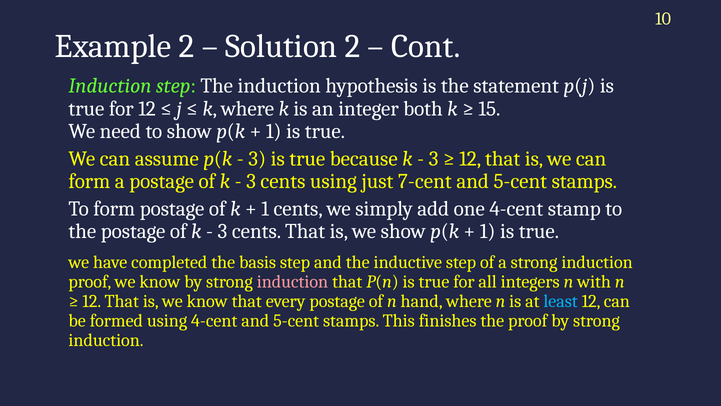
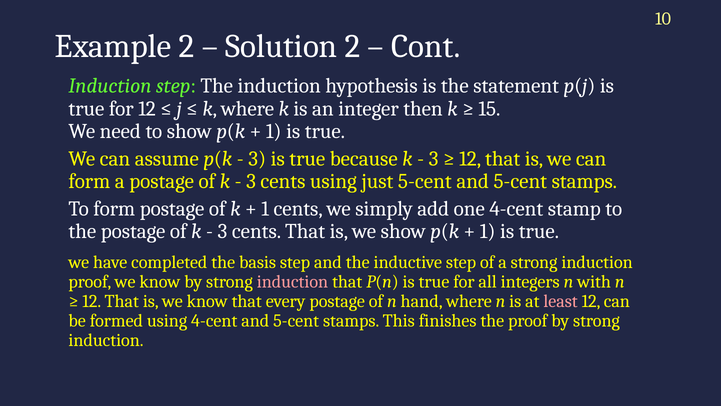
both: both -> then
just 7-cent: 7-cent -> 5-cent
least colour: light blue -> pink
